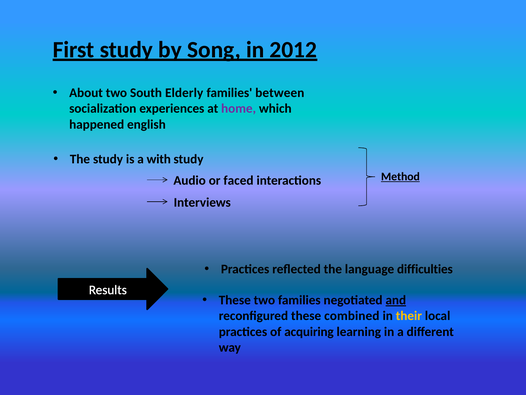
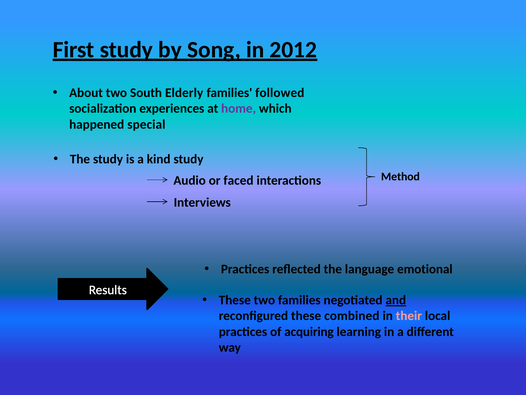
between: between -> followed
english: english -> special
with: with -> kind
Method underline: present -> none
difficulties: difficulties -> emotional
their colour: yellow -> pink
